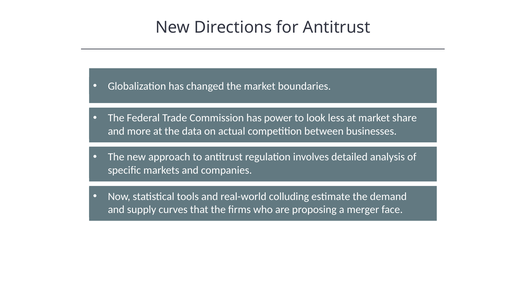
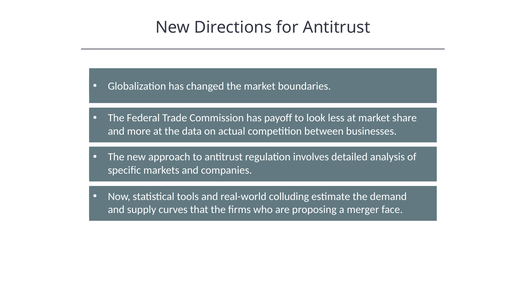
power: power -> payoff
